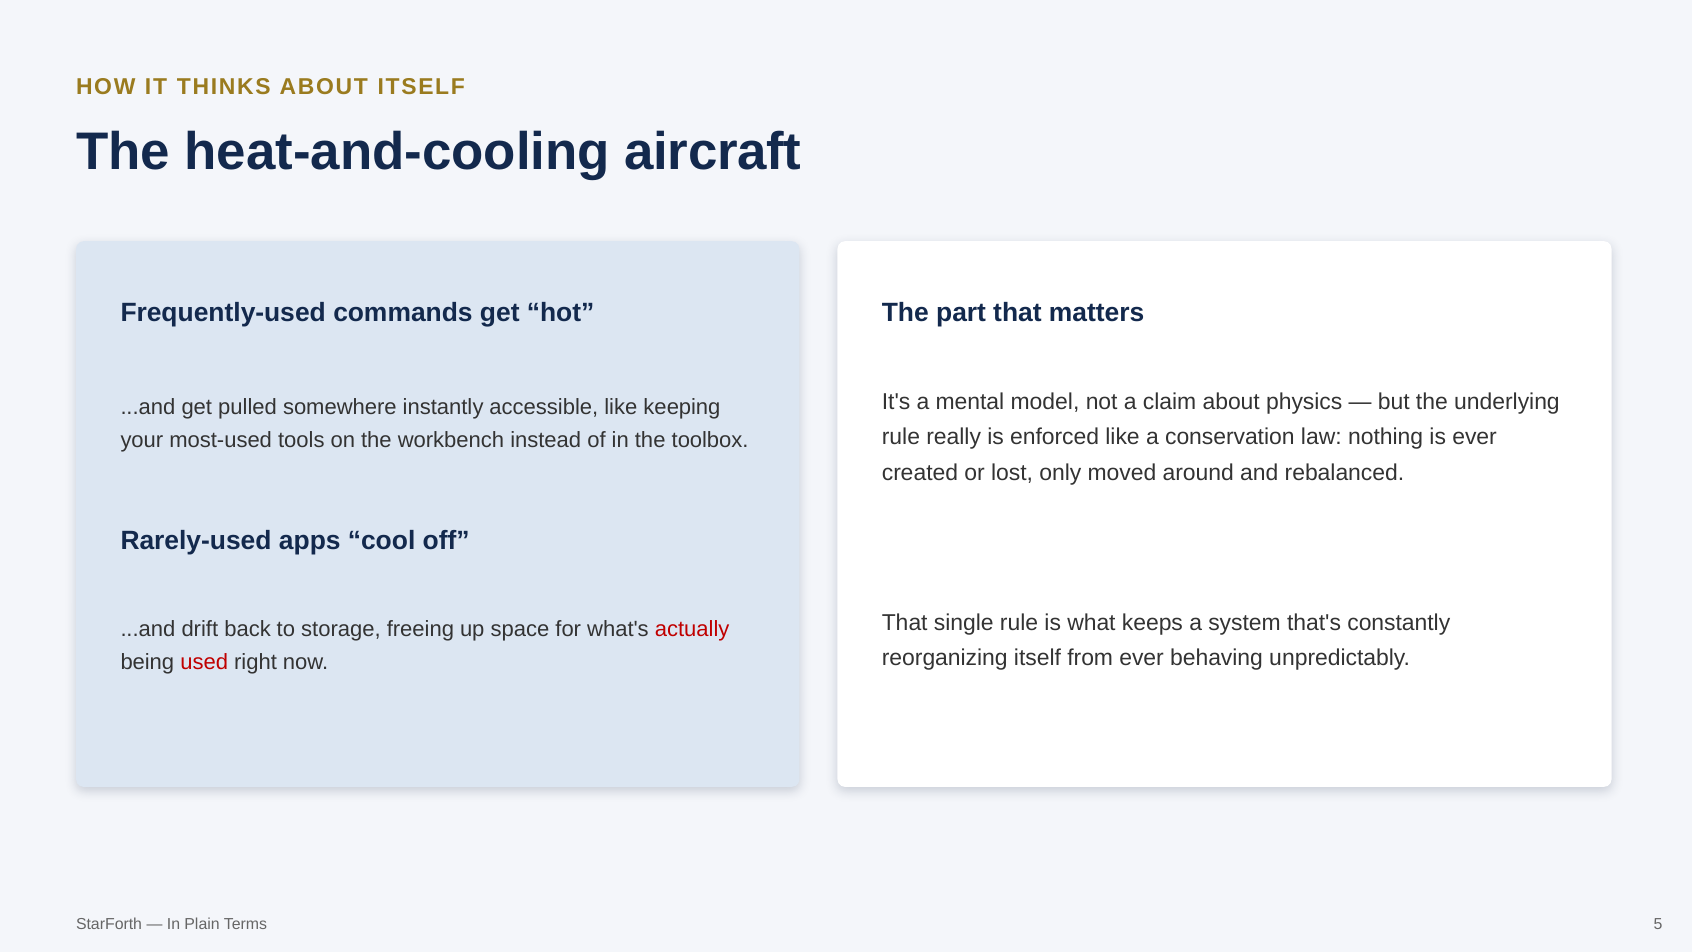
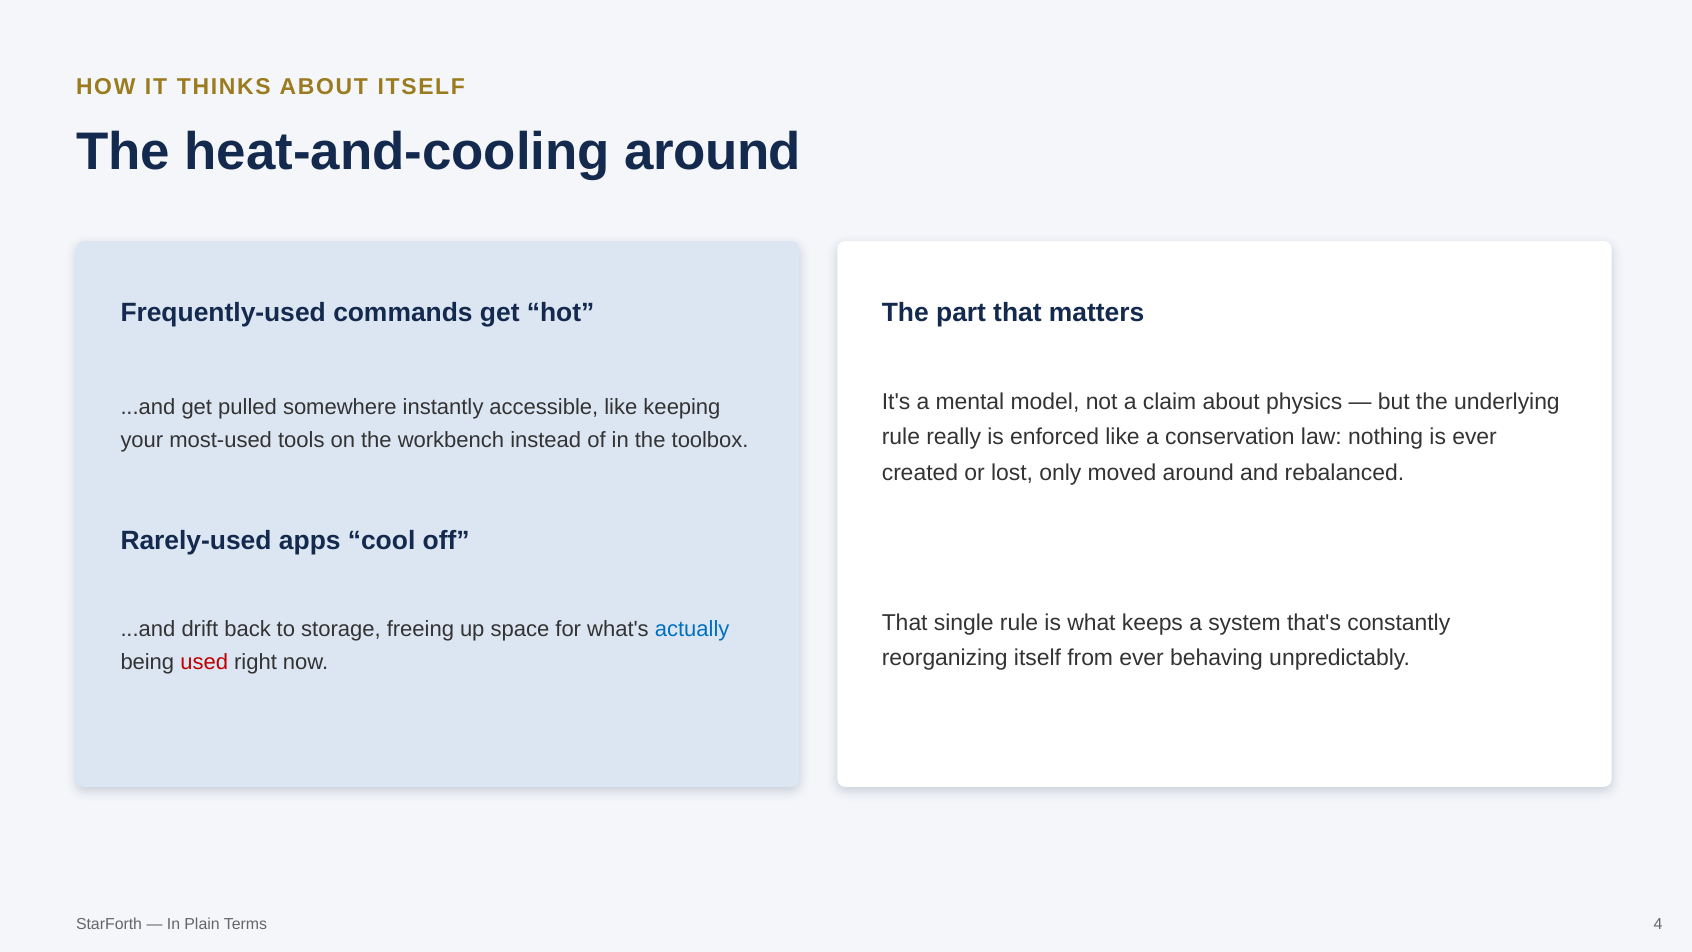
heat-and-cooling aircraft: aircraft -> around
actually colour: red -> blue
5: 5 -> 4
